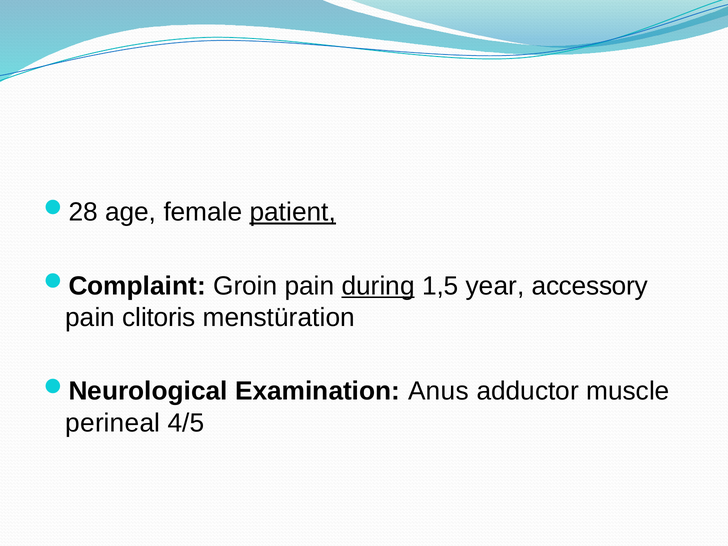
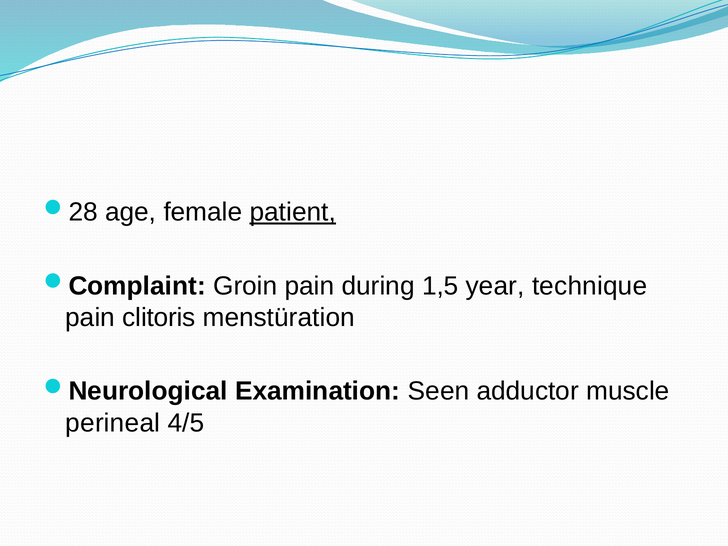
during underline: present -> none
accessory: accessory -> technique
Anus: Anus -> Seen
